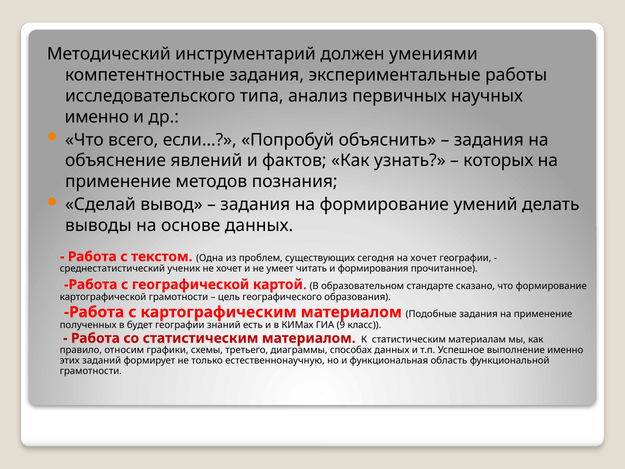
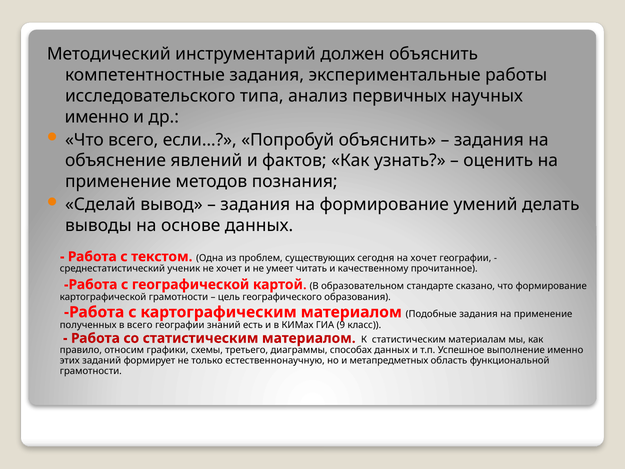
должен умениями: умениями -> объяснить
которых: которых -> оценить
формирования: формирования -> качественному
в будет: будет -> всего
функциональная: функциональная -> метапредметных
